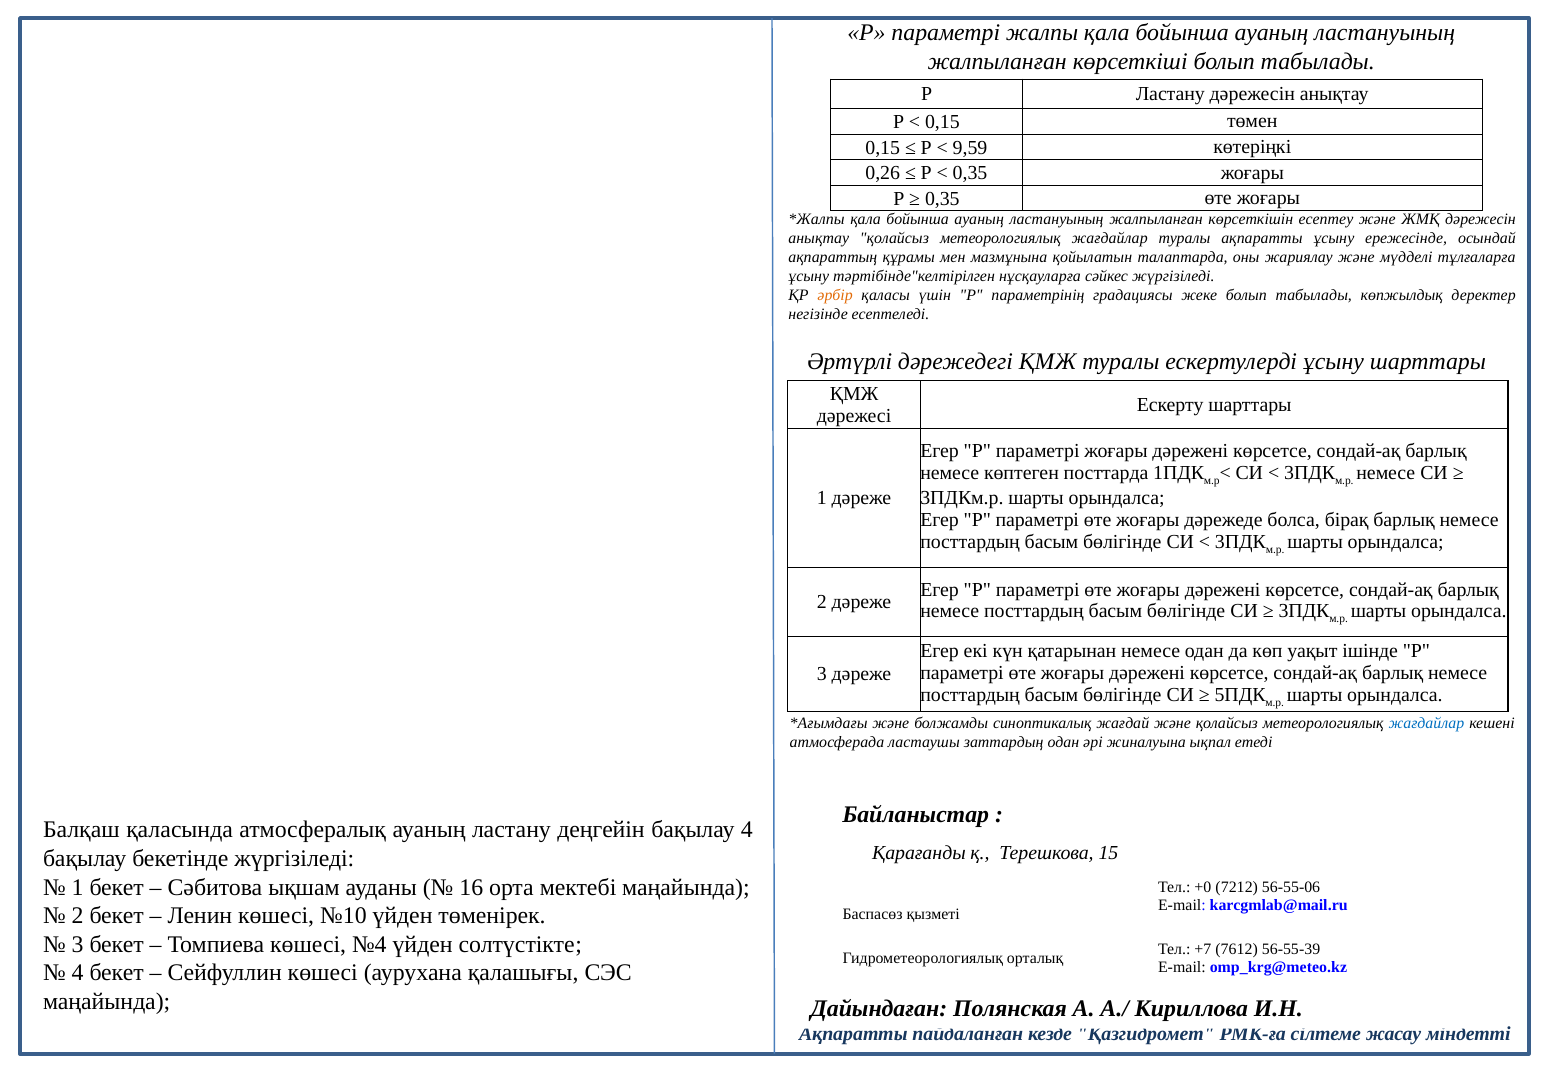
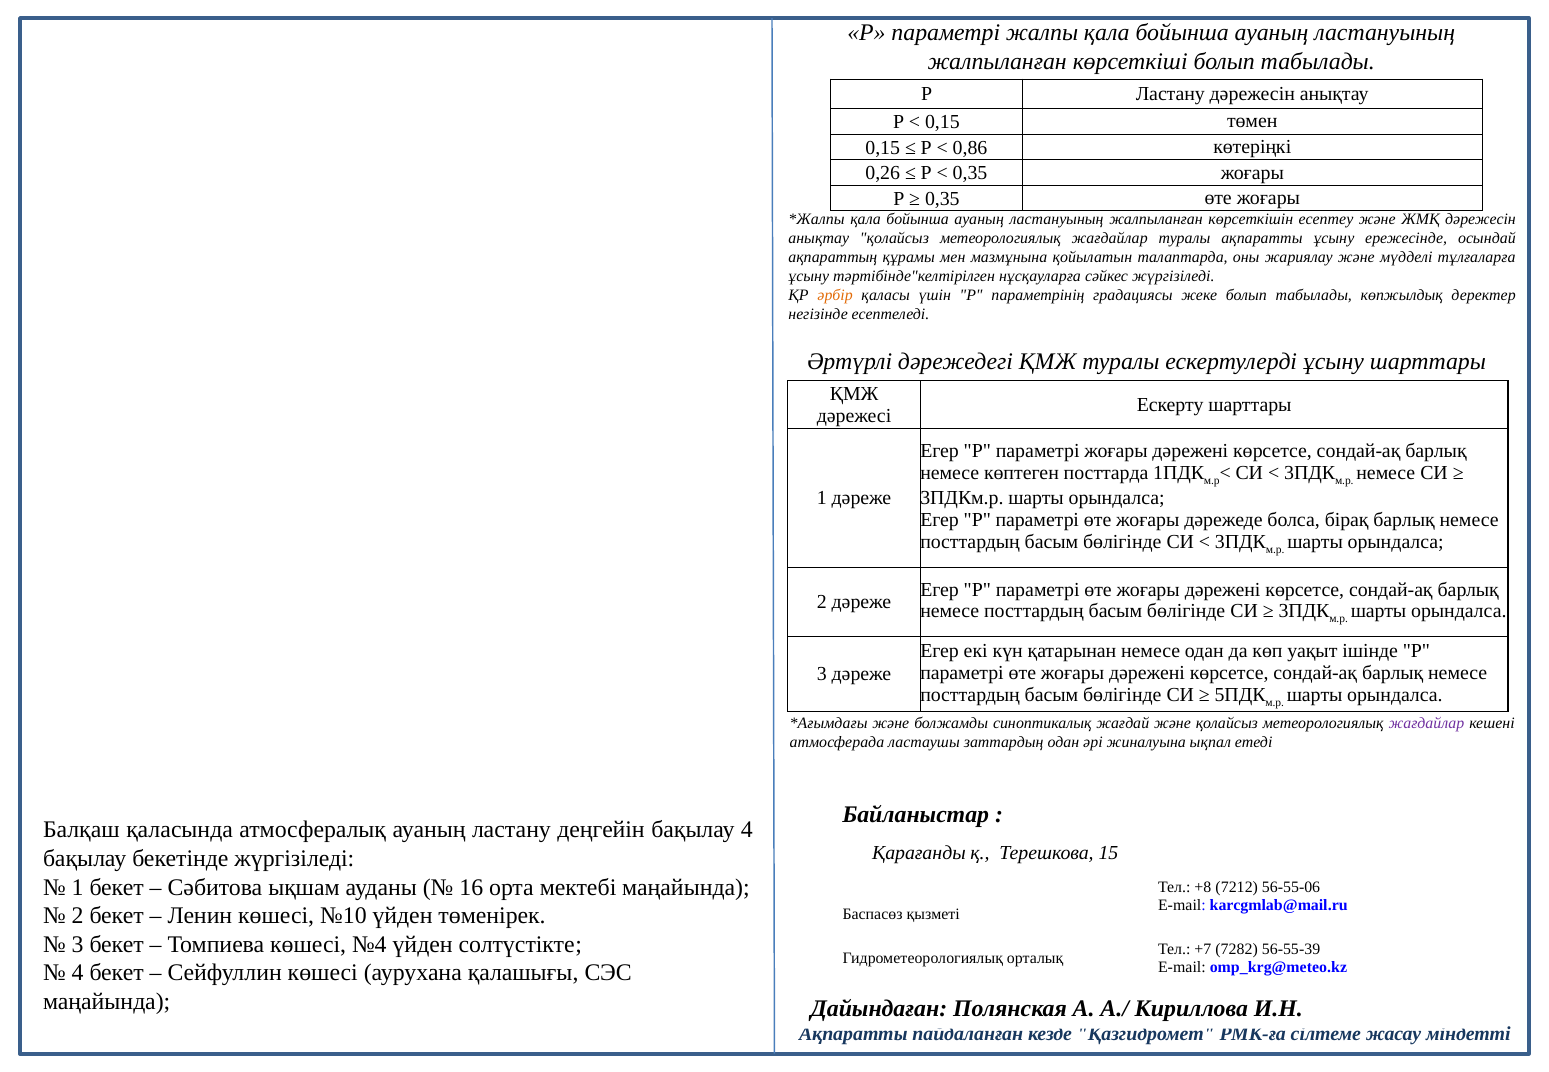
9,59: 9,59 -> 0,86
жағдайлар at (1426, 723) colour: blue -> purple
+0: +0 -> +8
7612: 7612 -> 7282
